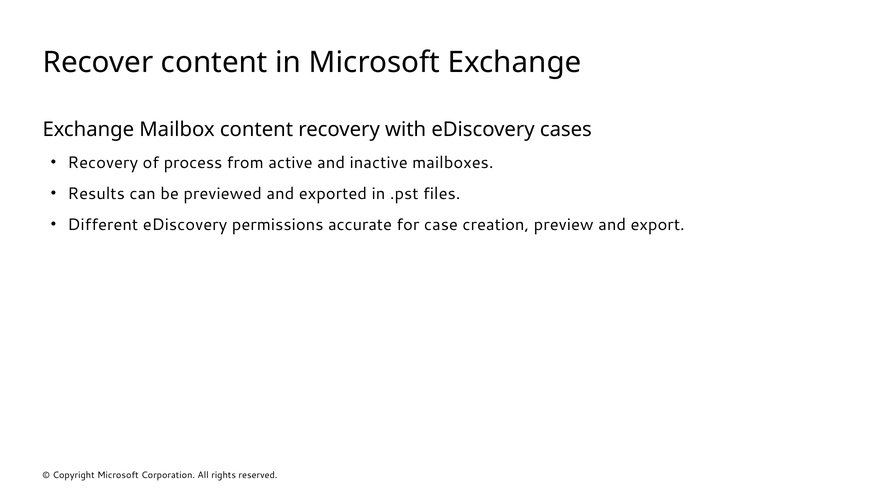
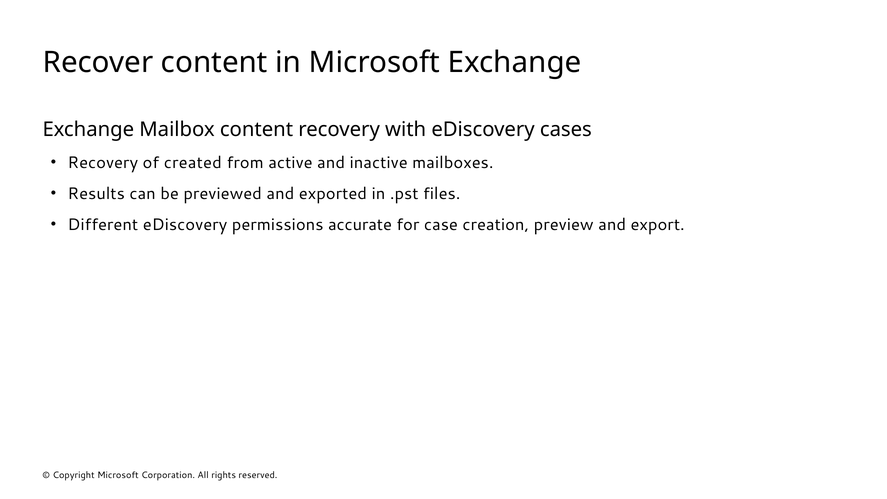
process: process -> created
